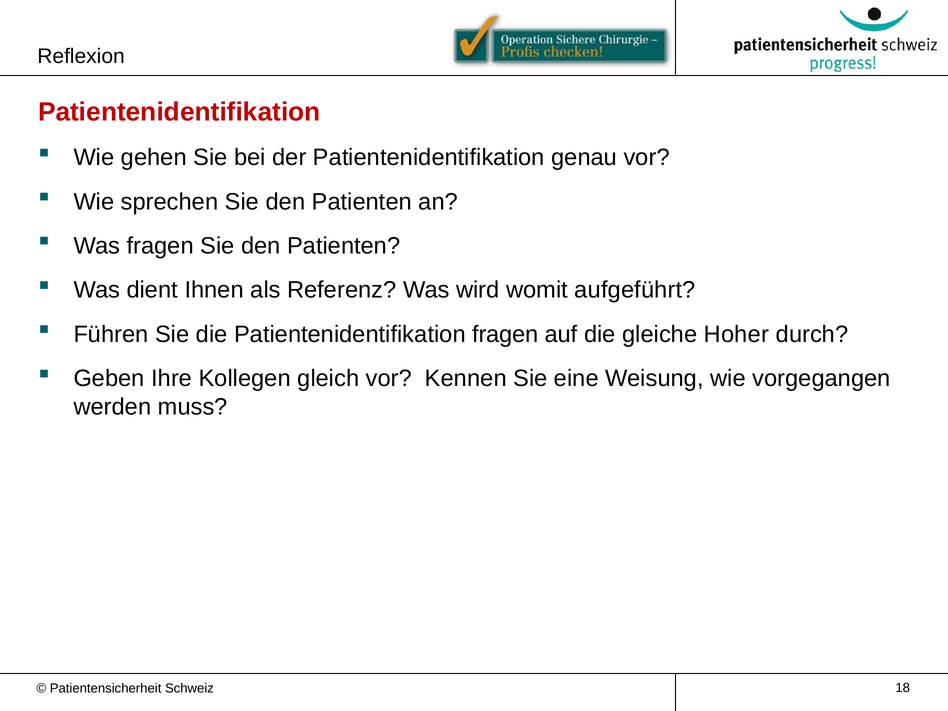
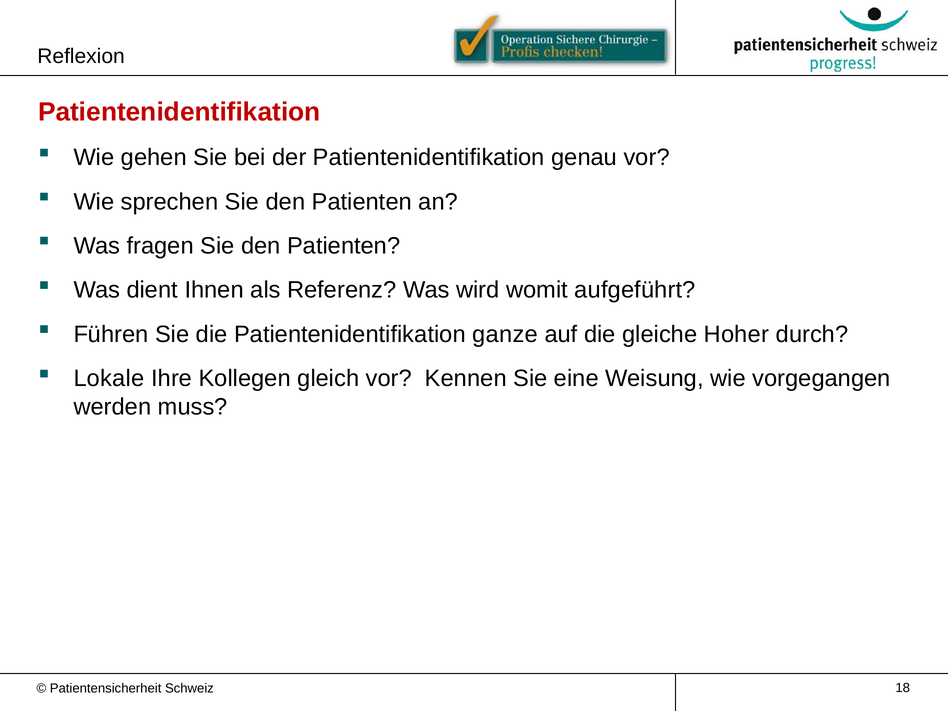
Patientenidentifikation fragen: fragen -> ganze
Geben: Geben -> Lokale
